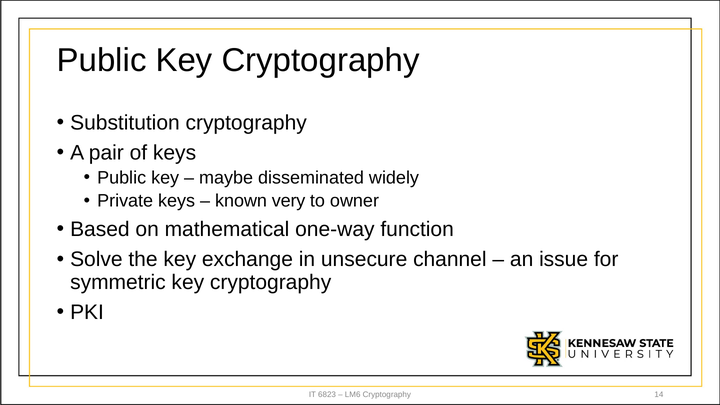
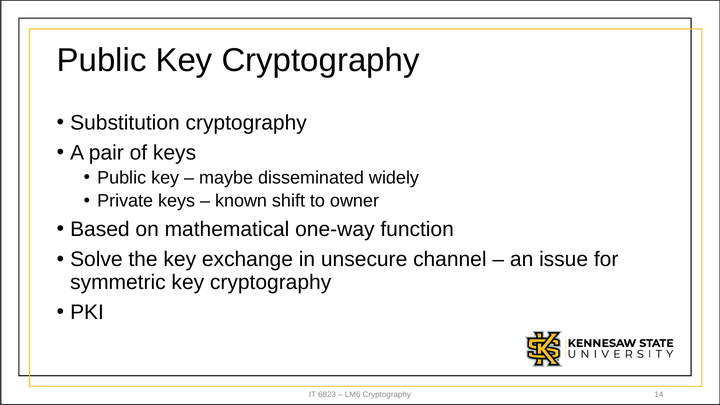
very: very -> shift
